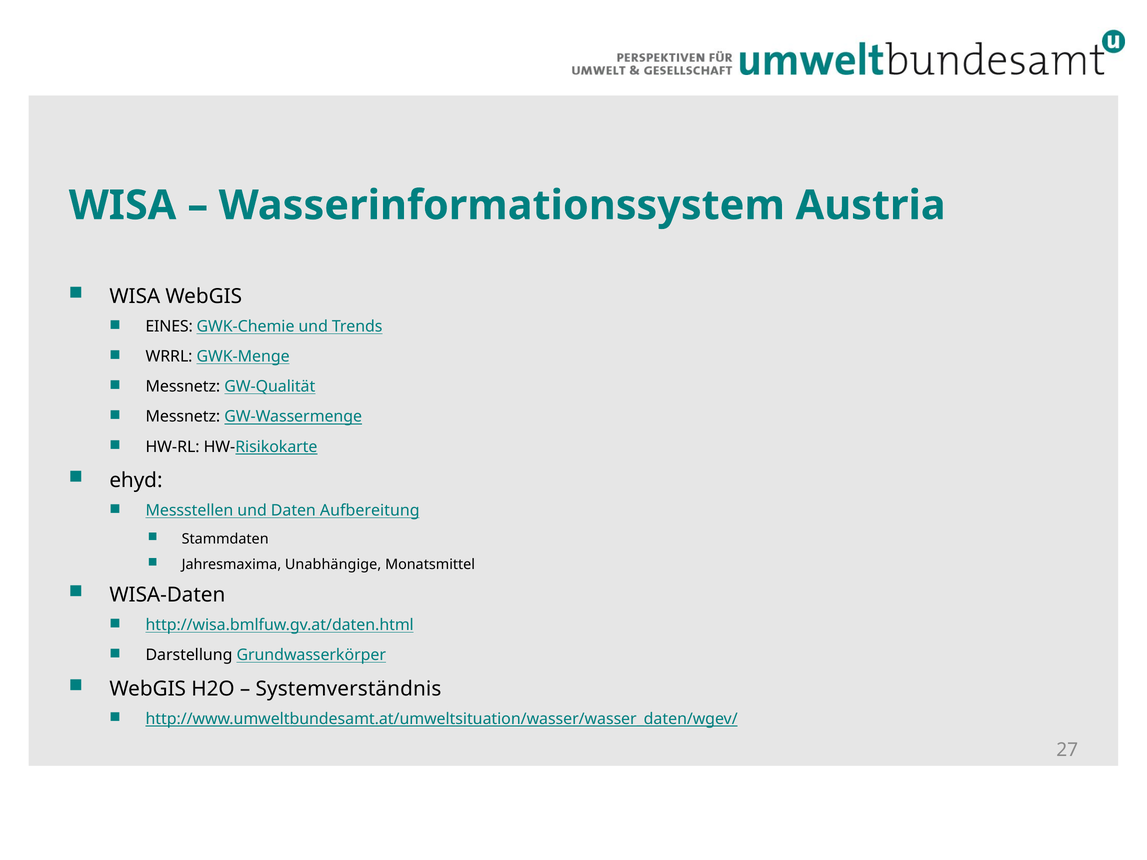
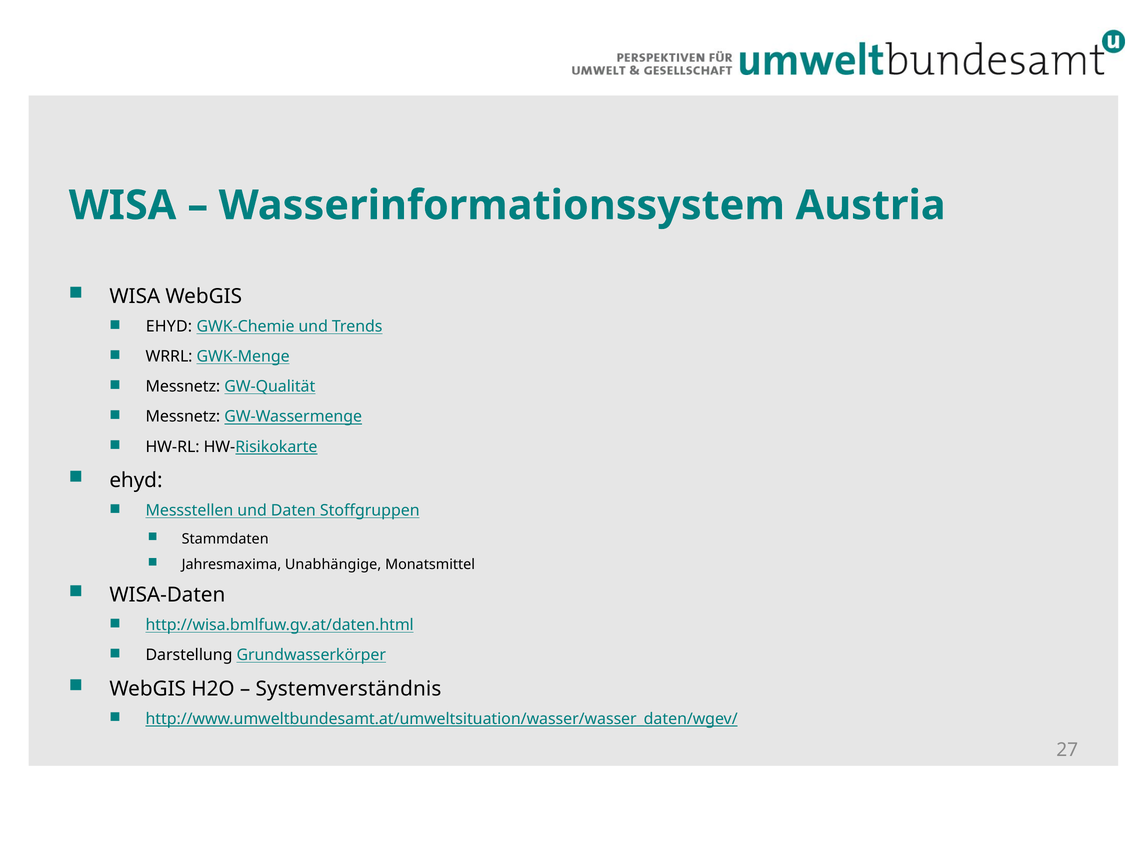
EINES at (169, 327): EINES -> EHYD
Aufbereitung: Aufbereitung -> Stoffgruppen
